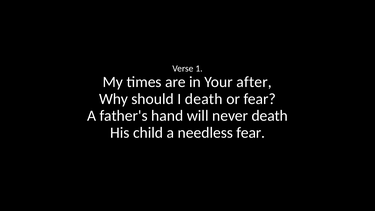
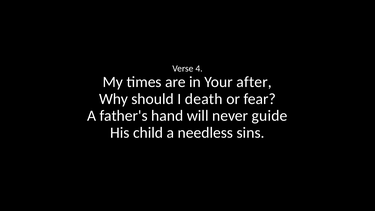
1: 1 -> 4
never death: death -> guide
needless fear: fear -> sins
